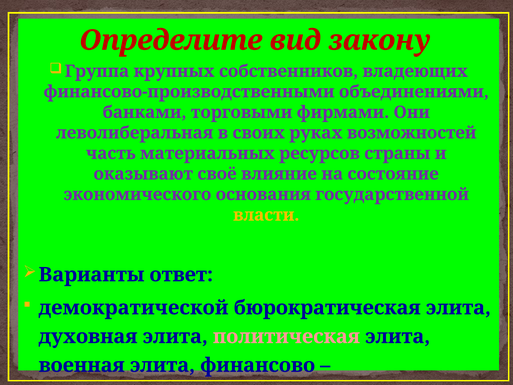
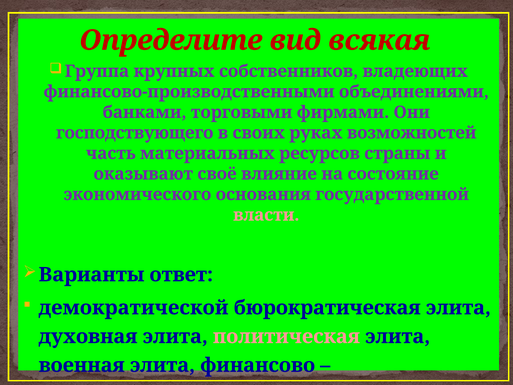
закону: закону -> всякая
леволиберальная: леволиберальная -> господствующего
власти colour: yellow -> pink
